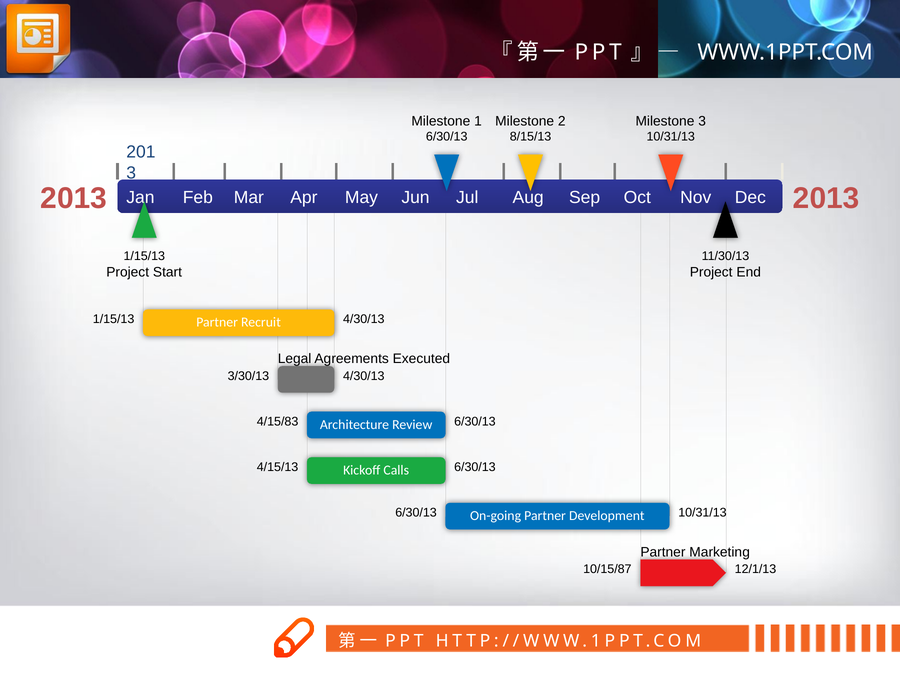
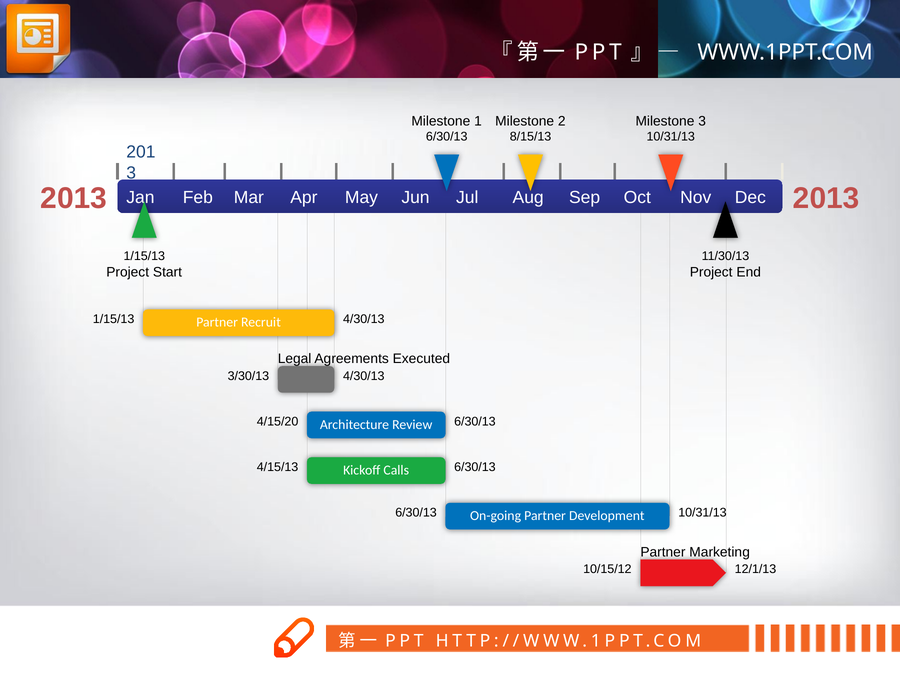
4/15/83: 4/15/83 -> 4/15/20
10/15/87: 10/15/87 -> 10/15/12
